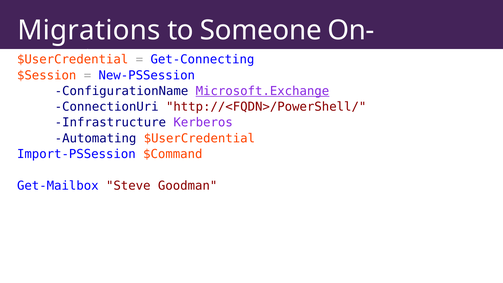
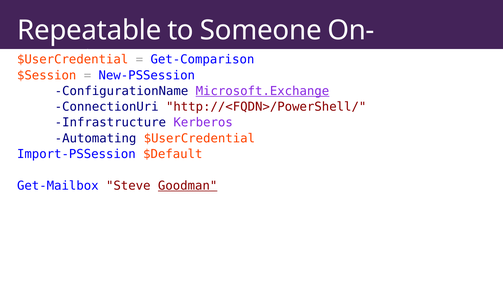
Migrations: Migrations -> Repeatable
Get-Connecting: Get-Connecting -> Get-Comparison
$Command: $Command -> $Default
Goodman underline: none -> present
